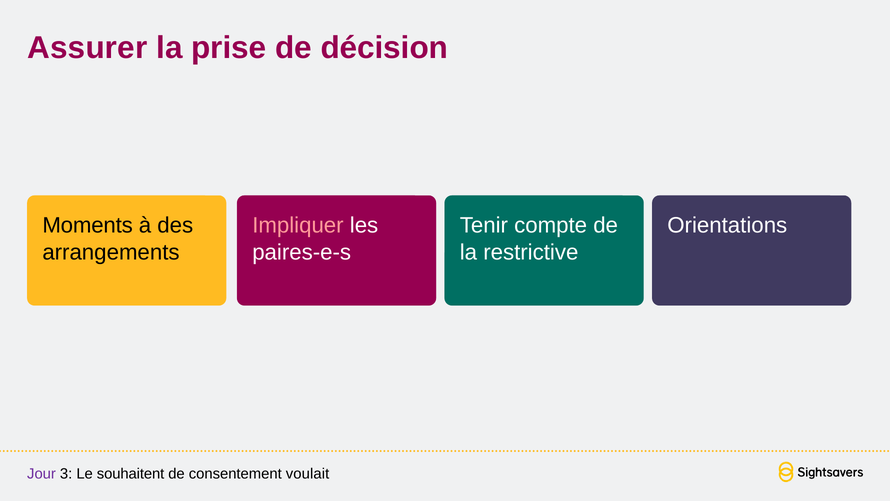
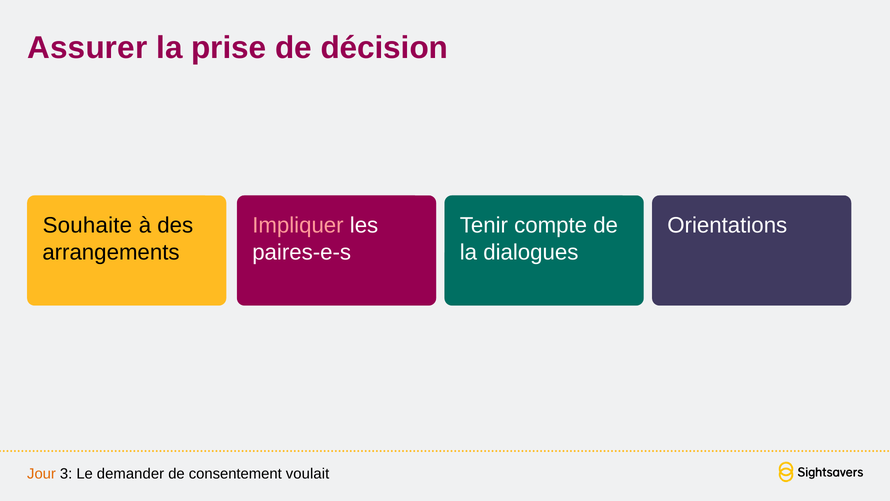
Moments: Moments -> Souhaite
restrictive: restrictive -> dialogues
Jour colour: purple -> orange
souhaitent: souhaitent -> demander
